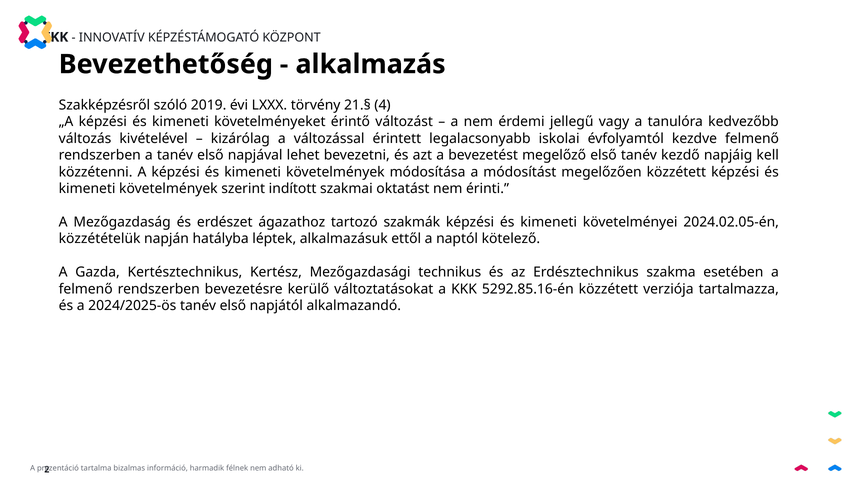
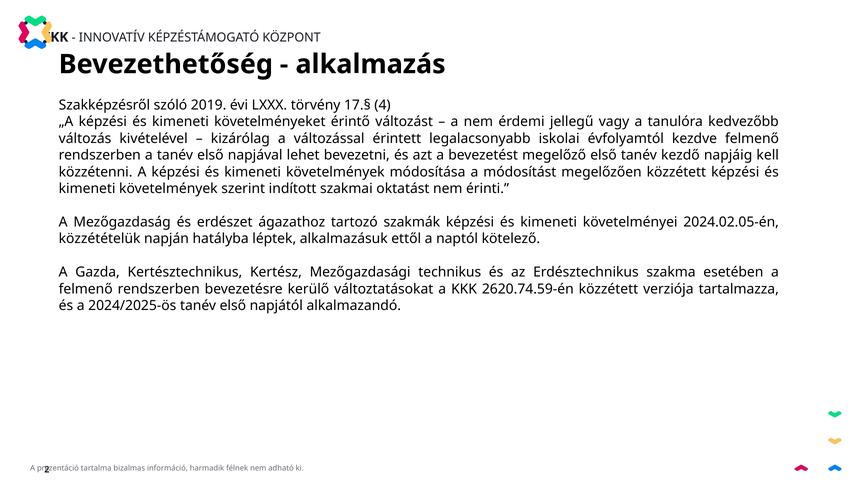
21.§: 21.§ -> 17.§
5292.85.16-én: 5292.85.16-én -> 2620.74.59-én
